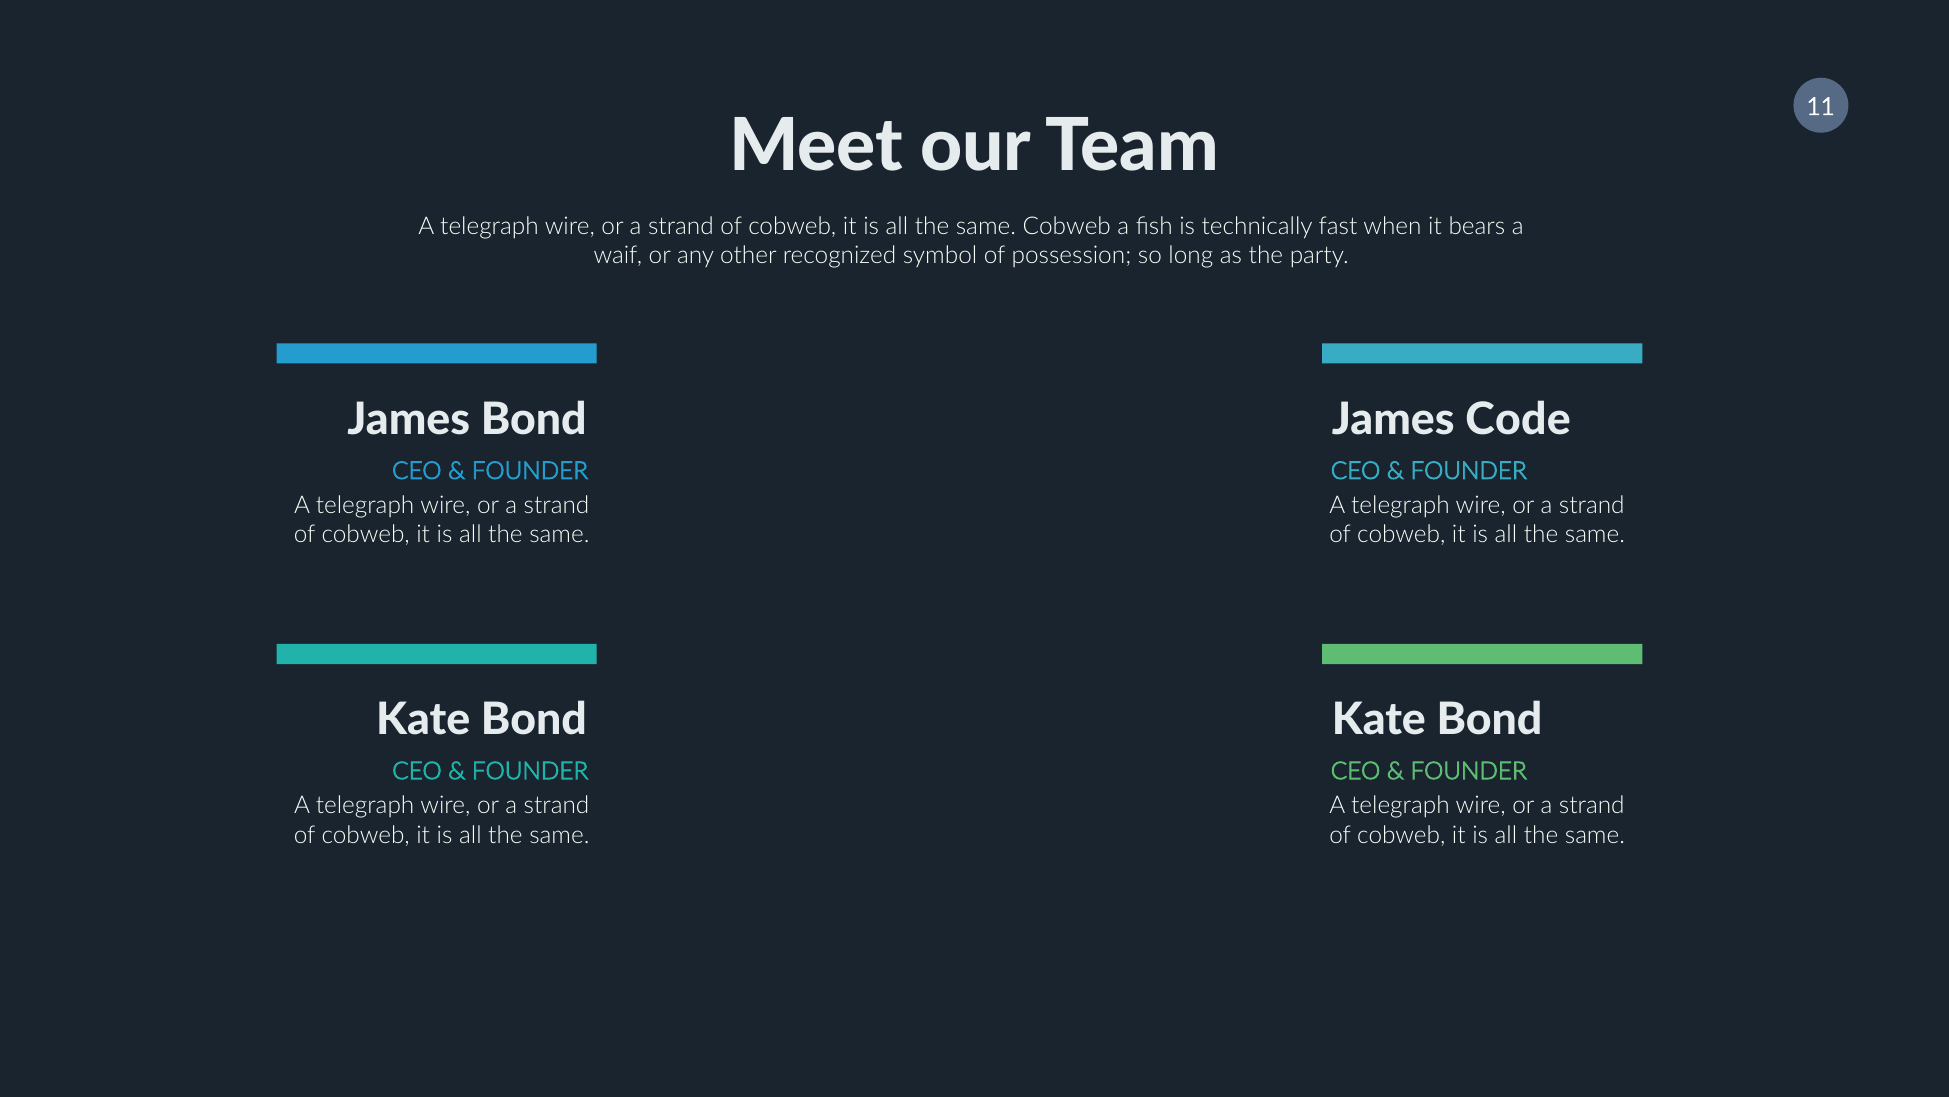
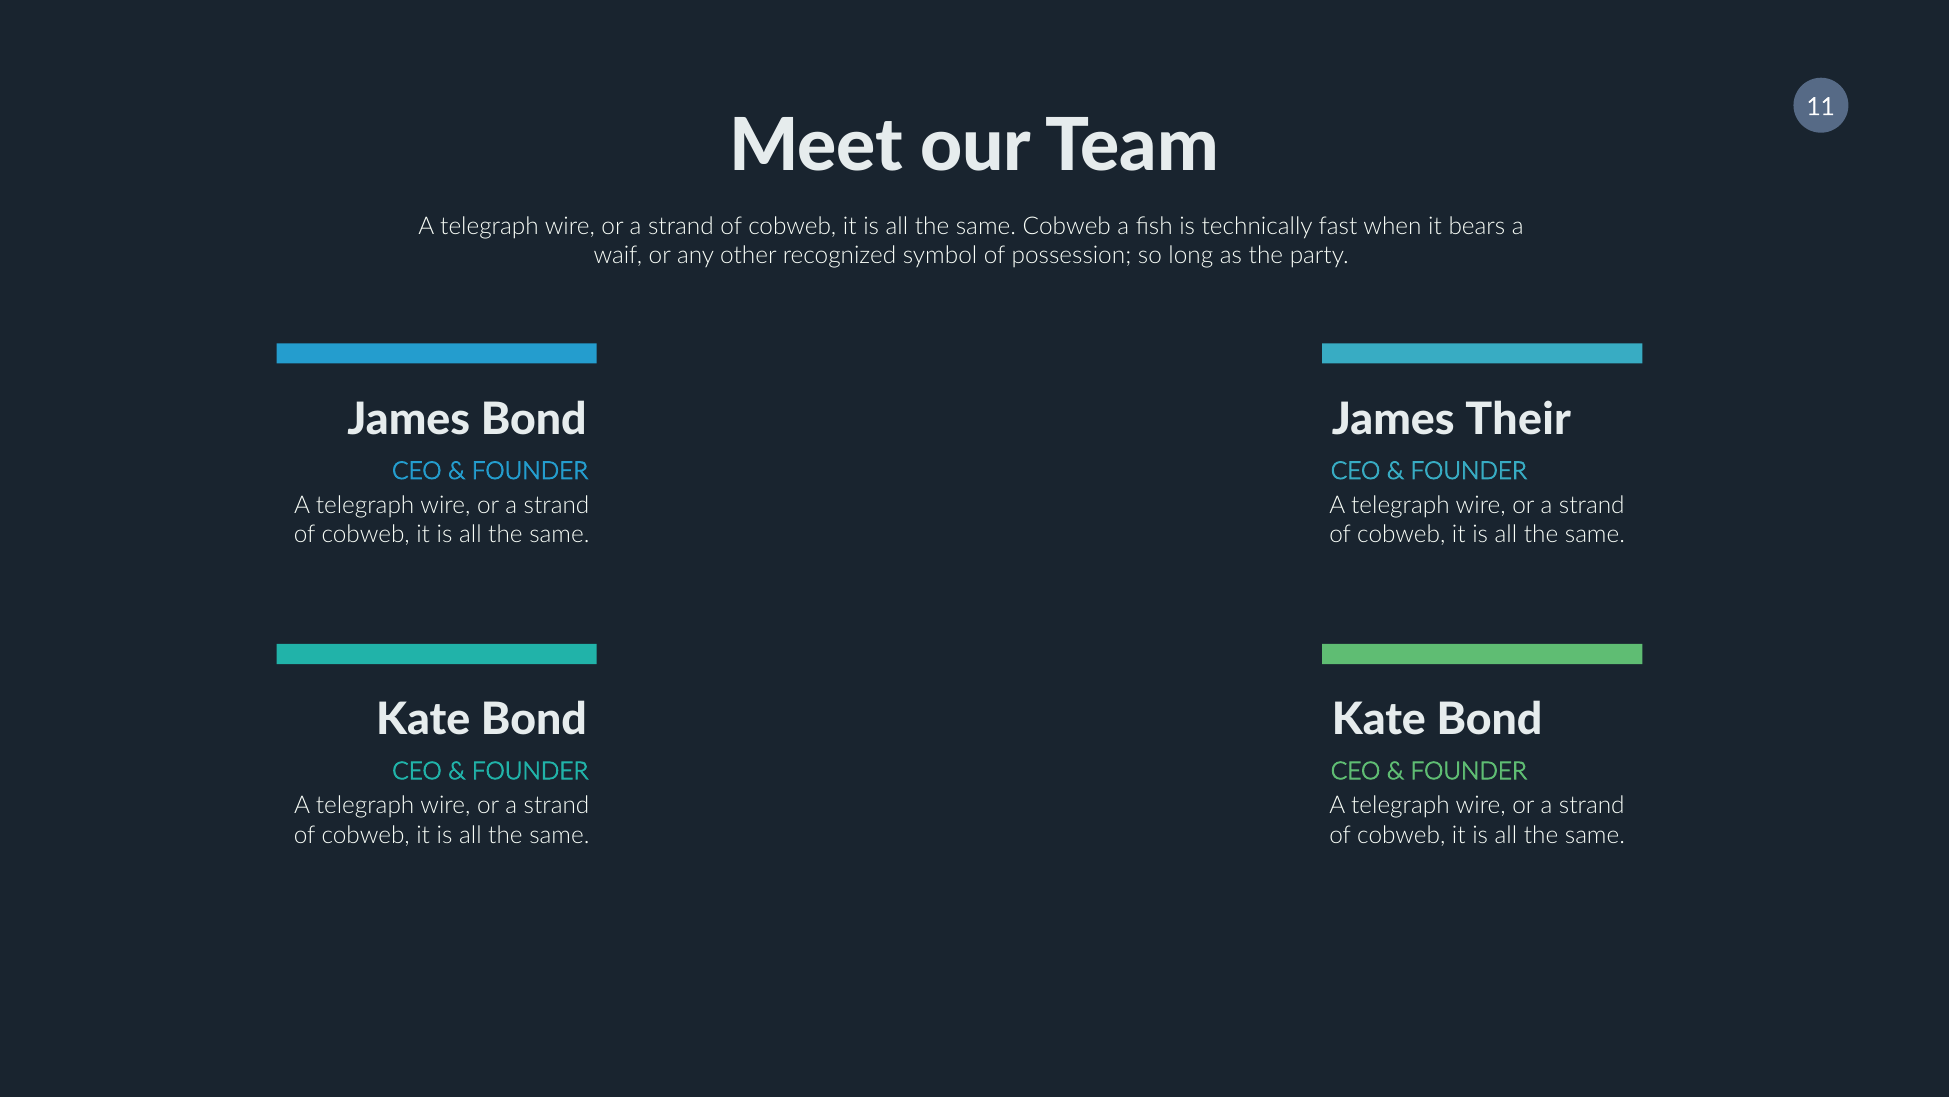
Code: Code -> Their
